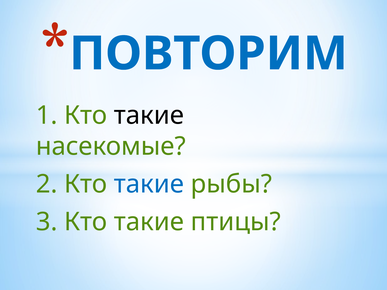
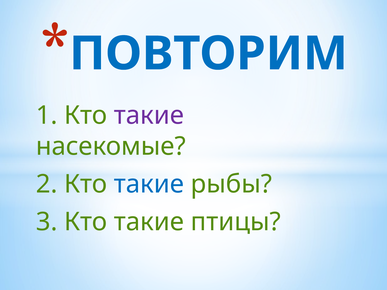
такие at (149, 116) colour: black -> purple
